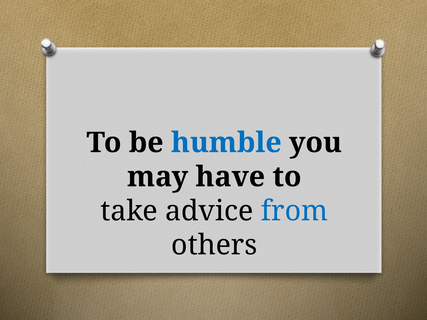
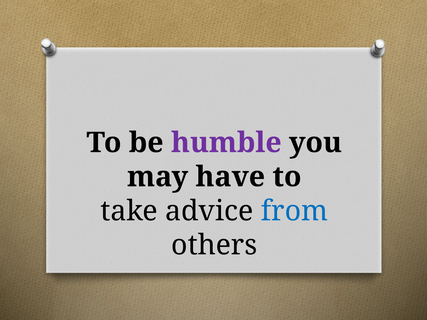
humble colour: blue -> purple
